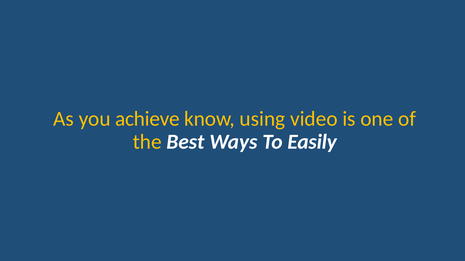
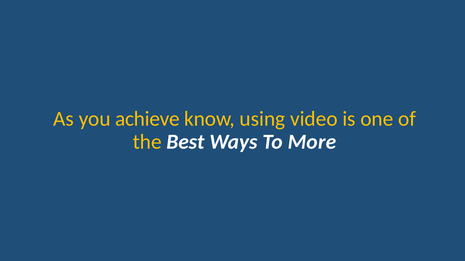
Easily: Easily -> More
